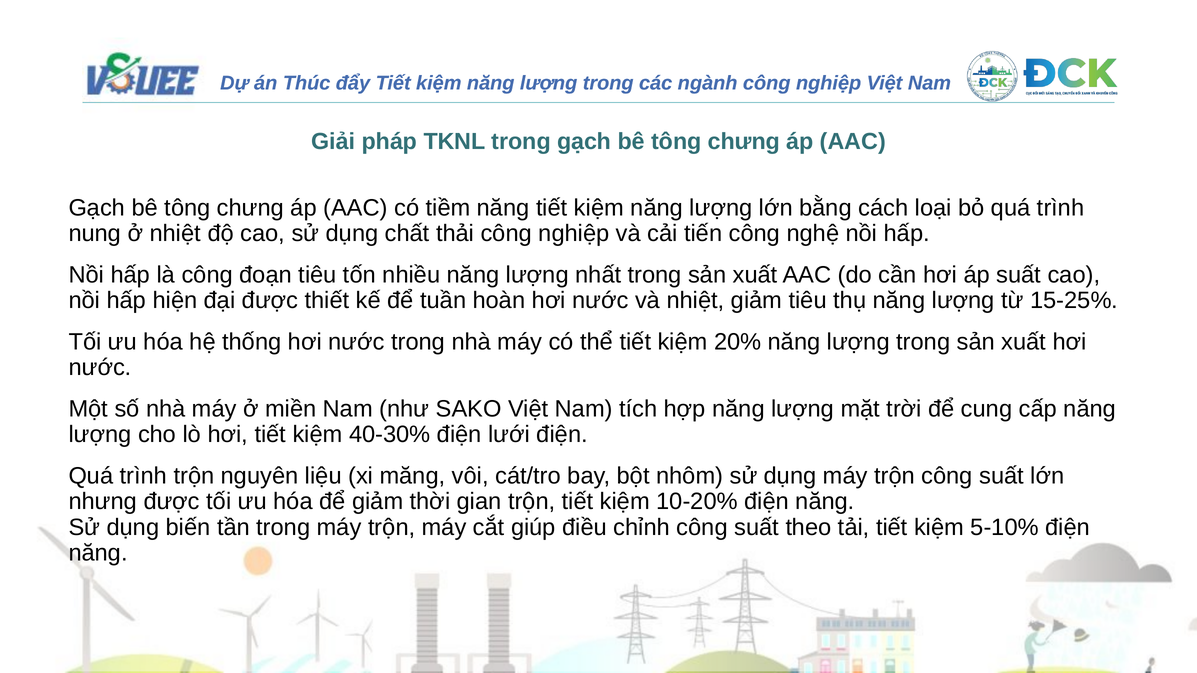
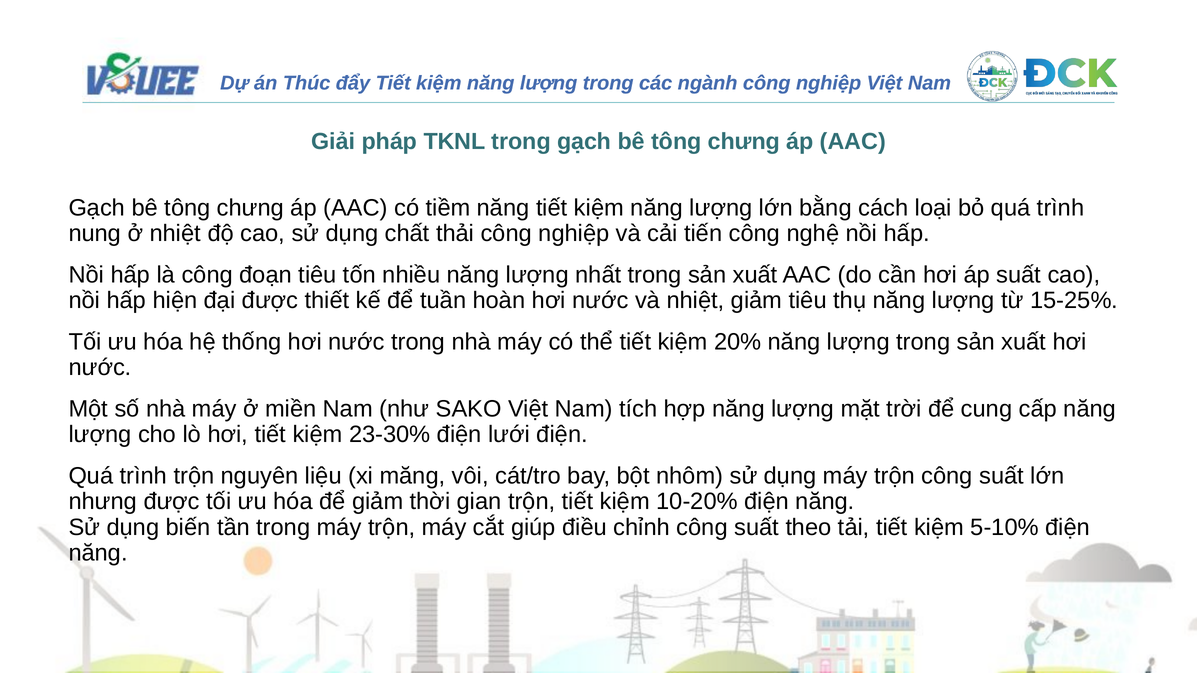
40-30%: 40-30% -> 23-30%
